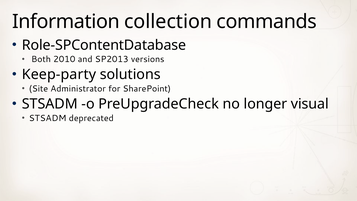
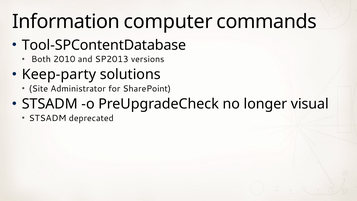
collection: collection -> computer
Role-SPContentDatabase: Role-SPContentDatabase -> Tool-SPContentDatabase
